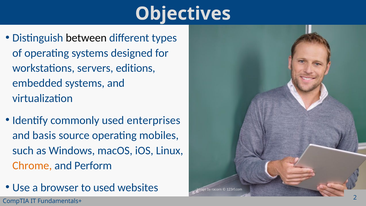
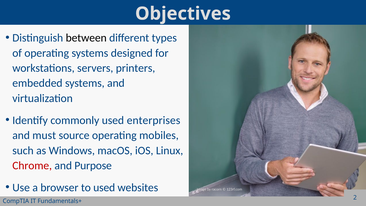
editions: editions -> printers
basis: basis -> must
Chrome colour: orange -> red
Perform: Perform -> Purpose
